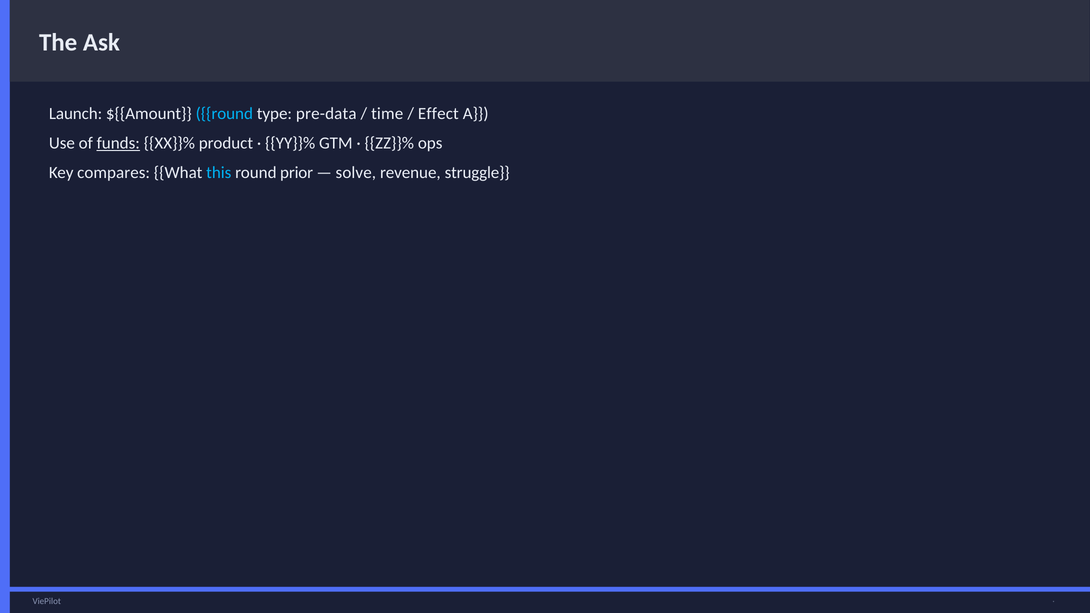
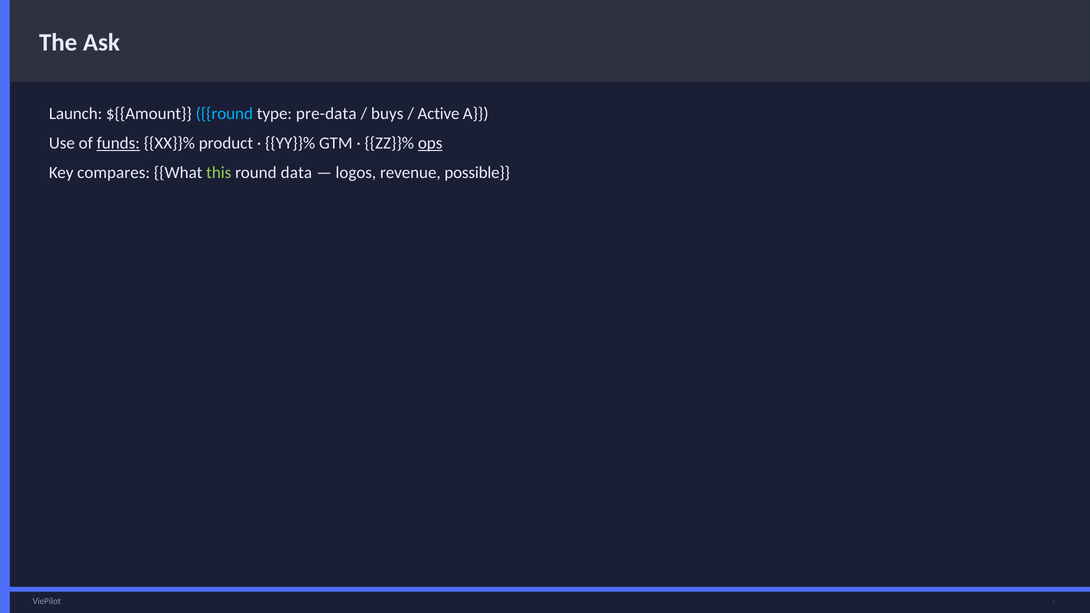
time: time -> buys
Effect: Effect -> Active
ops underline: none -> present
this colour: light blue -> light green
prior: prior -> data
solve: solve -> logos
struggle: struggle -> possible
